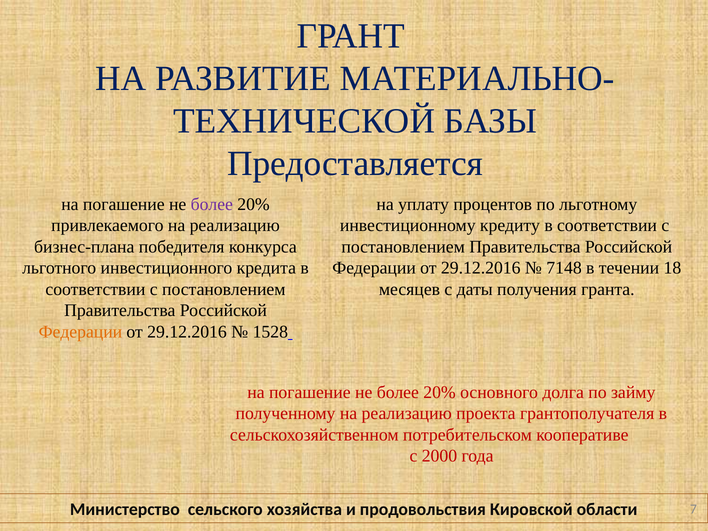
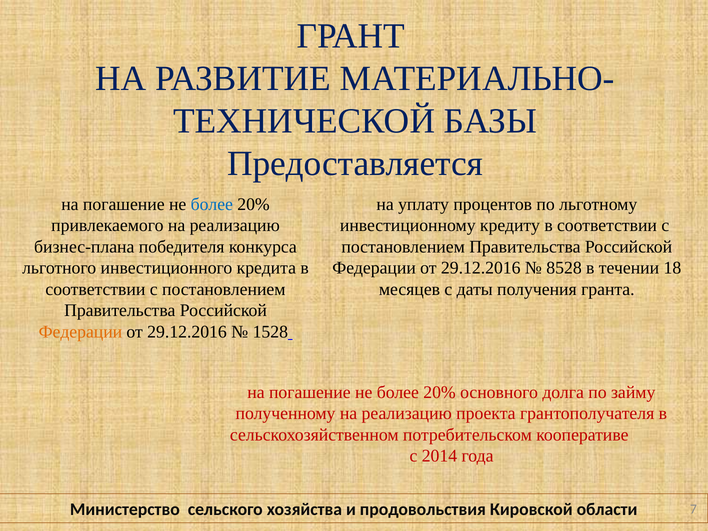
более at (212, 204) colour: purple -> blue
7148: 7148 -> 8528
2000: 2000 -> 2014
